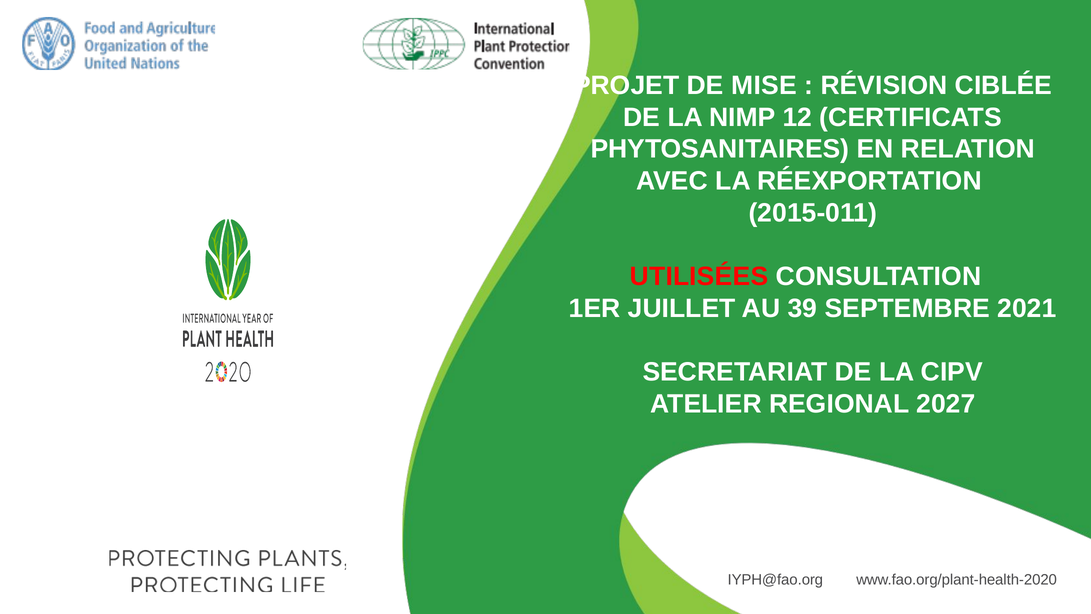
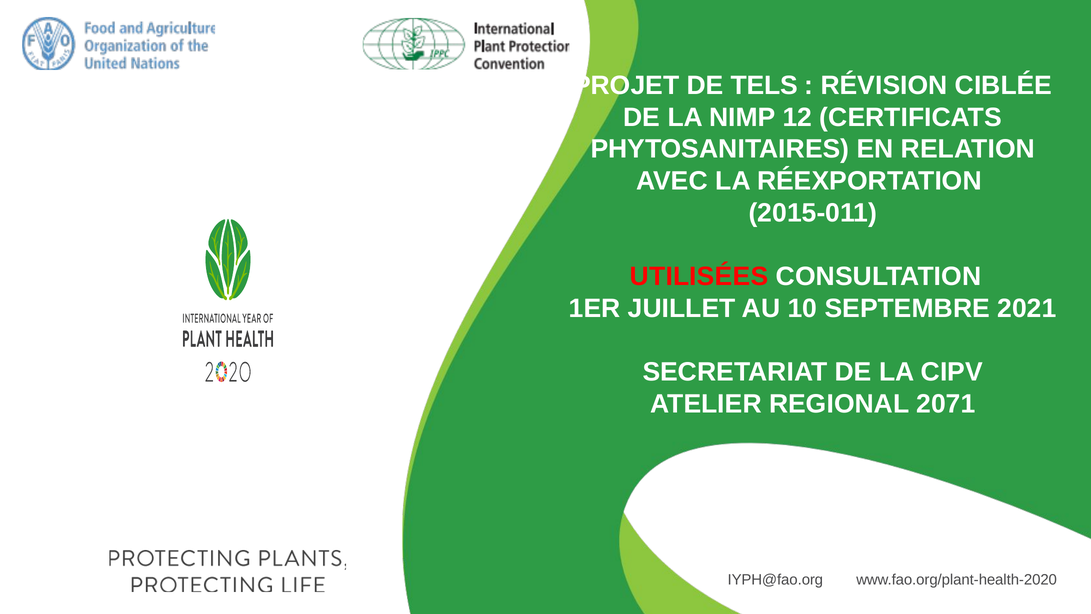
MISE: MISE -> TELS
39: 39 -> 10
2027: 2027 -> 2071
